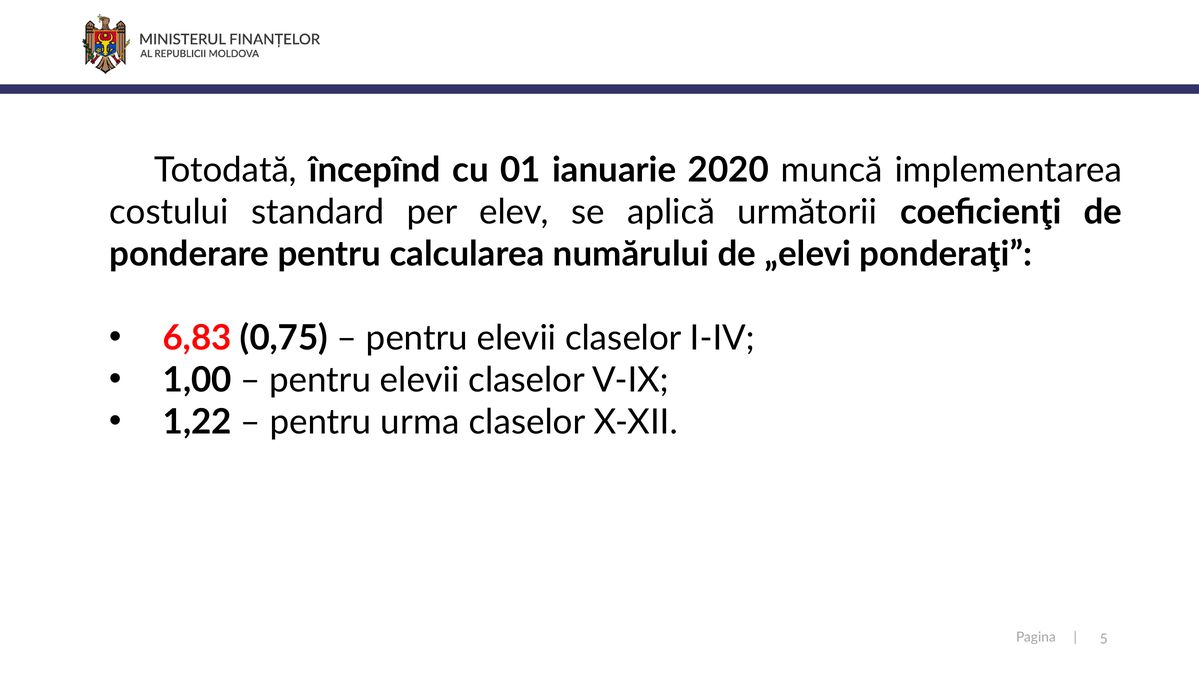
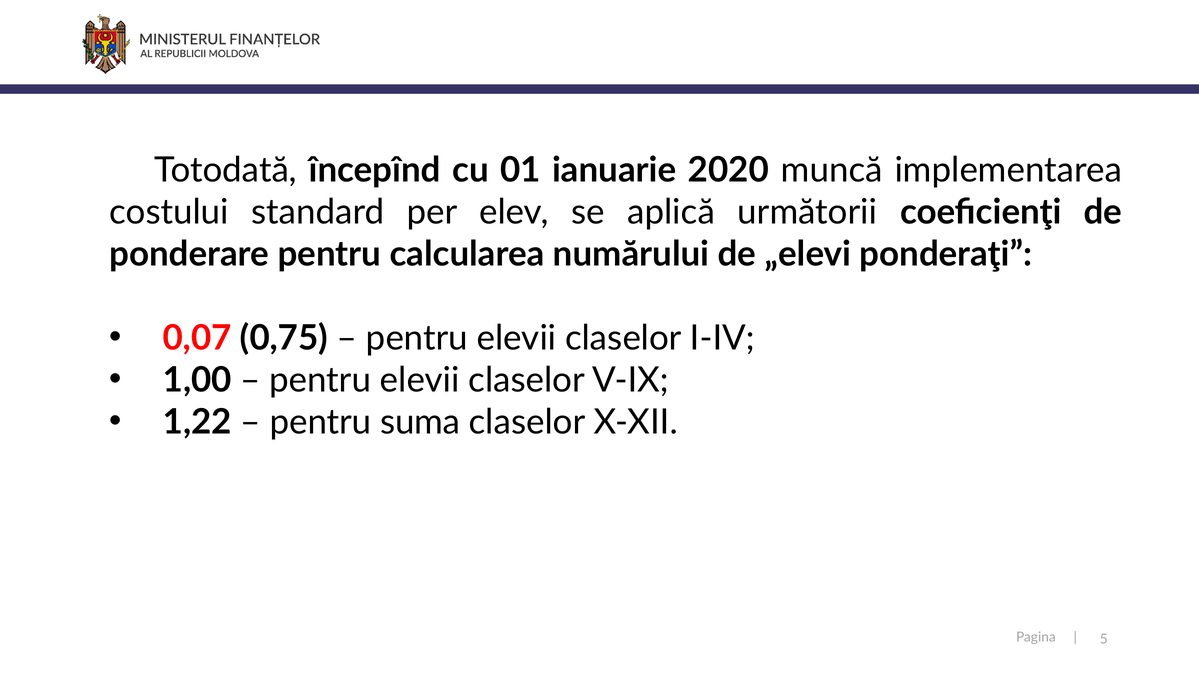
6,83: 6,83 -> 0,07
urma: urma -> suma
